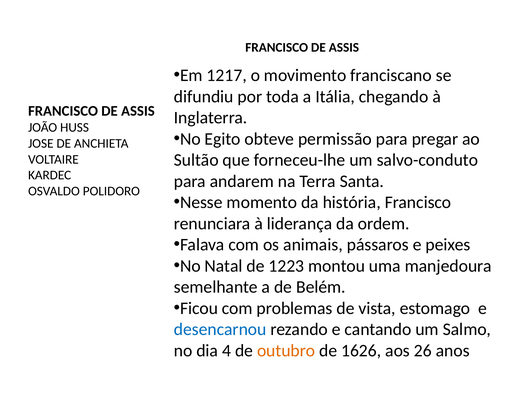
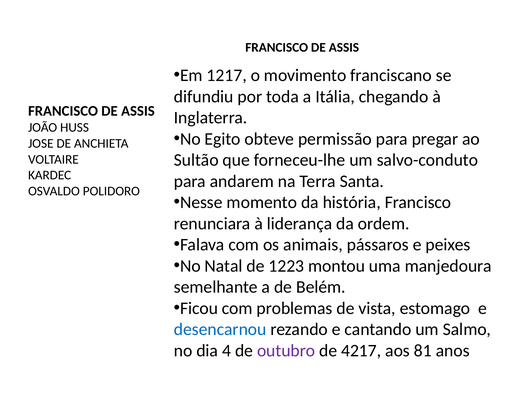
outubro colour: orange -> purple
1626: 1626 -> 4217
26: 26 -> 81
